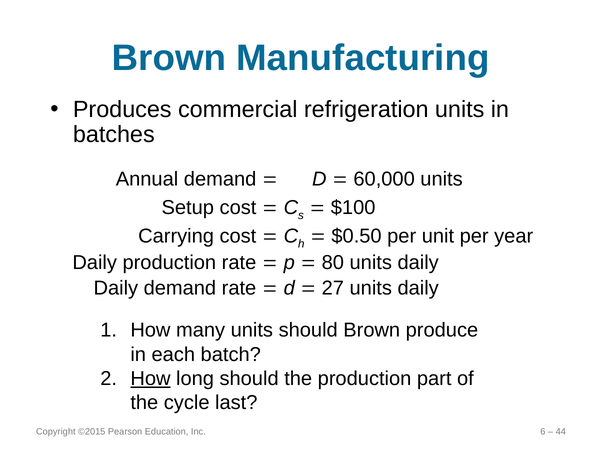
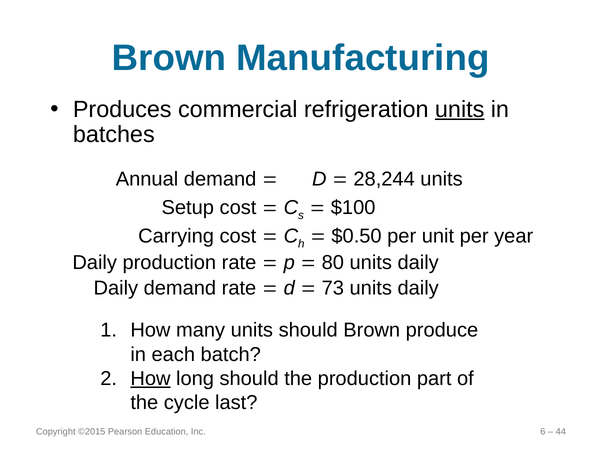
units at (460, 109) underline: none -> present
60,000: 60,000 -> 28,244
27: 27 -> 73
